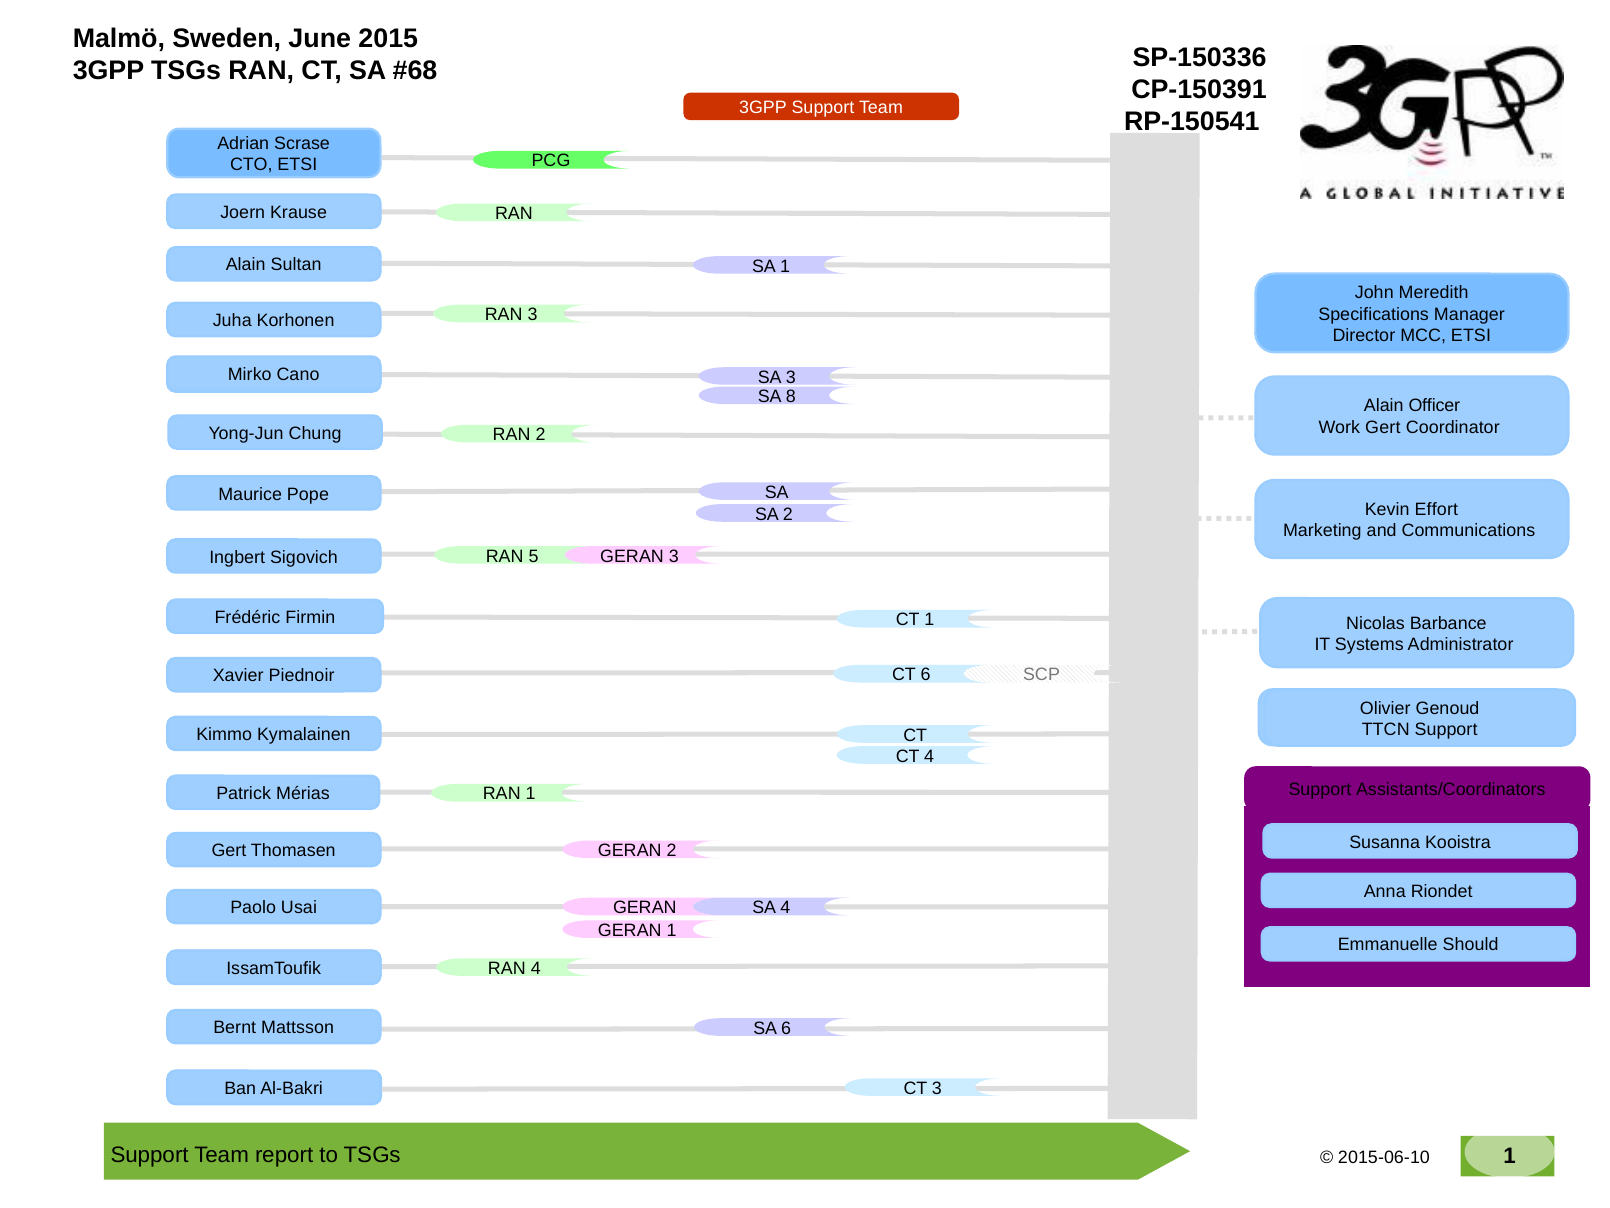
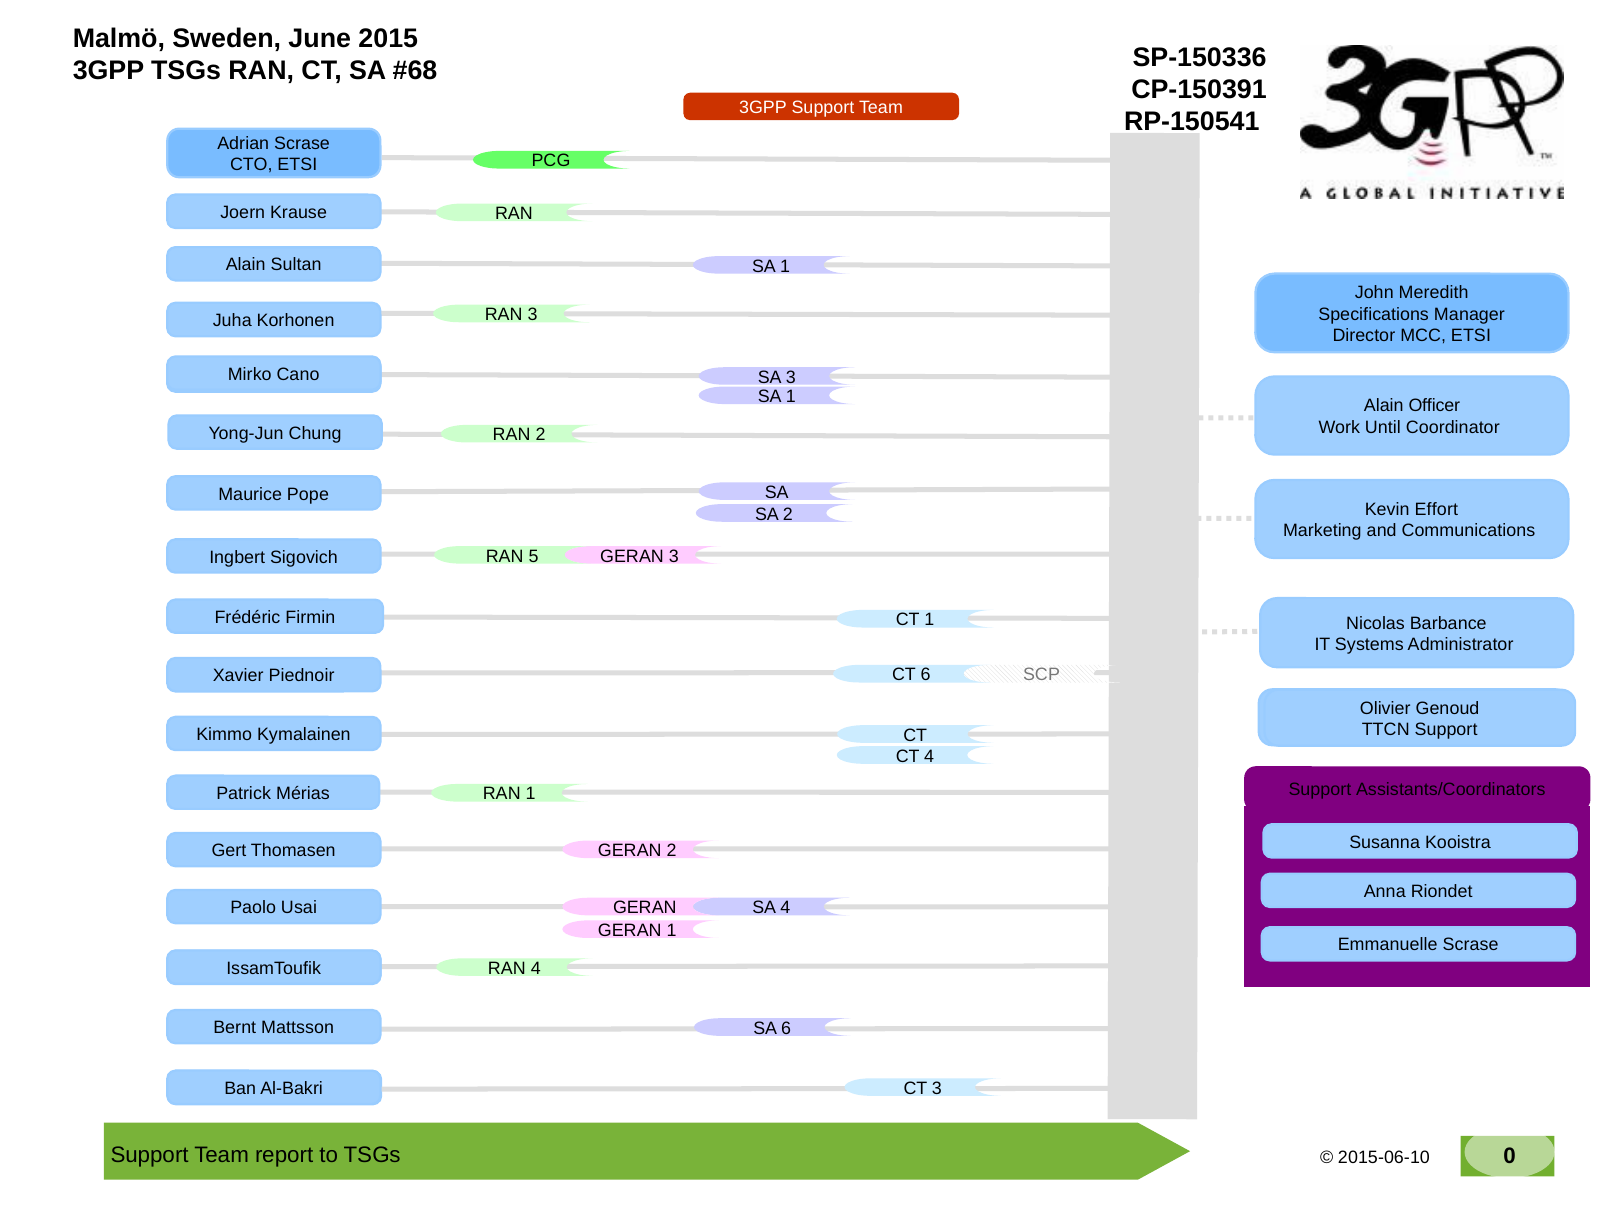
8 at (791, 396): 8 -> 1
Work Gert: Gert -> Until
Emmanuelle Should: Should -> Scrase
1 at (1510, 1156): 1 -> 0
